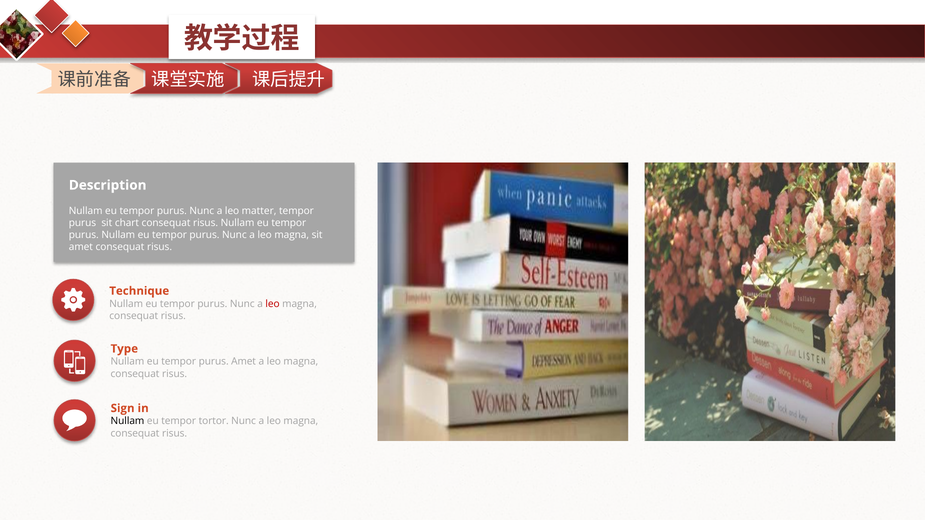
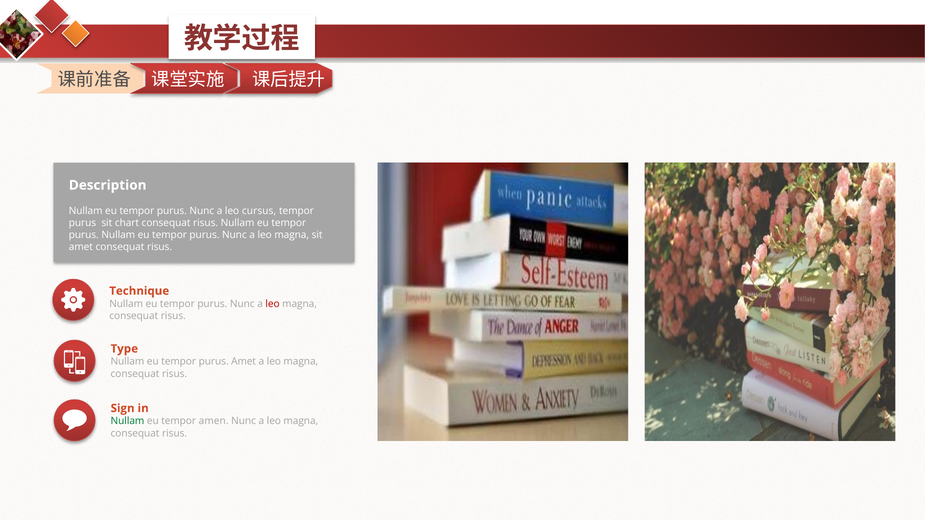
matter: matter -> cursus
Nullam at (127, 421) colour: black -> green
tortor: tortor -> amen
